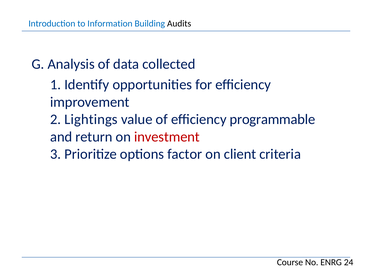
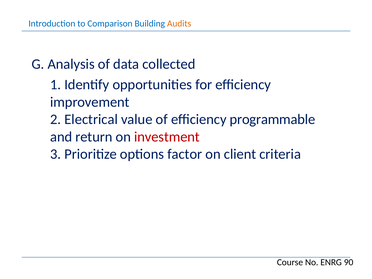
Information: Information -> Comparison
Audits colour: black -> orange
Lightings: Lightings -> Electrical
24: 24 -> 90
